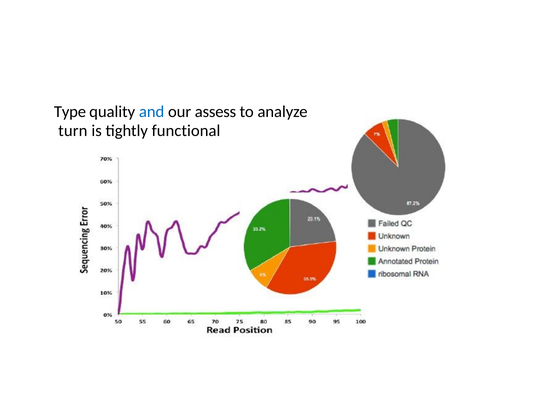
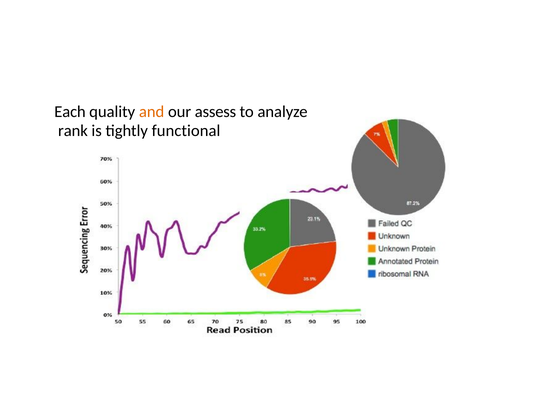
Type: Type -> Each
and colour: blue -> orange
turn: turn -> rank
